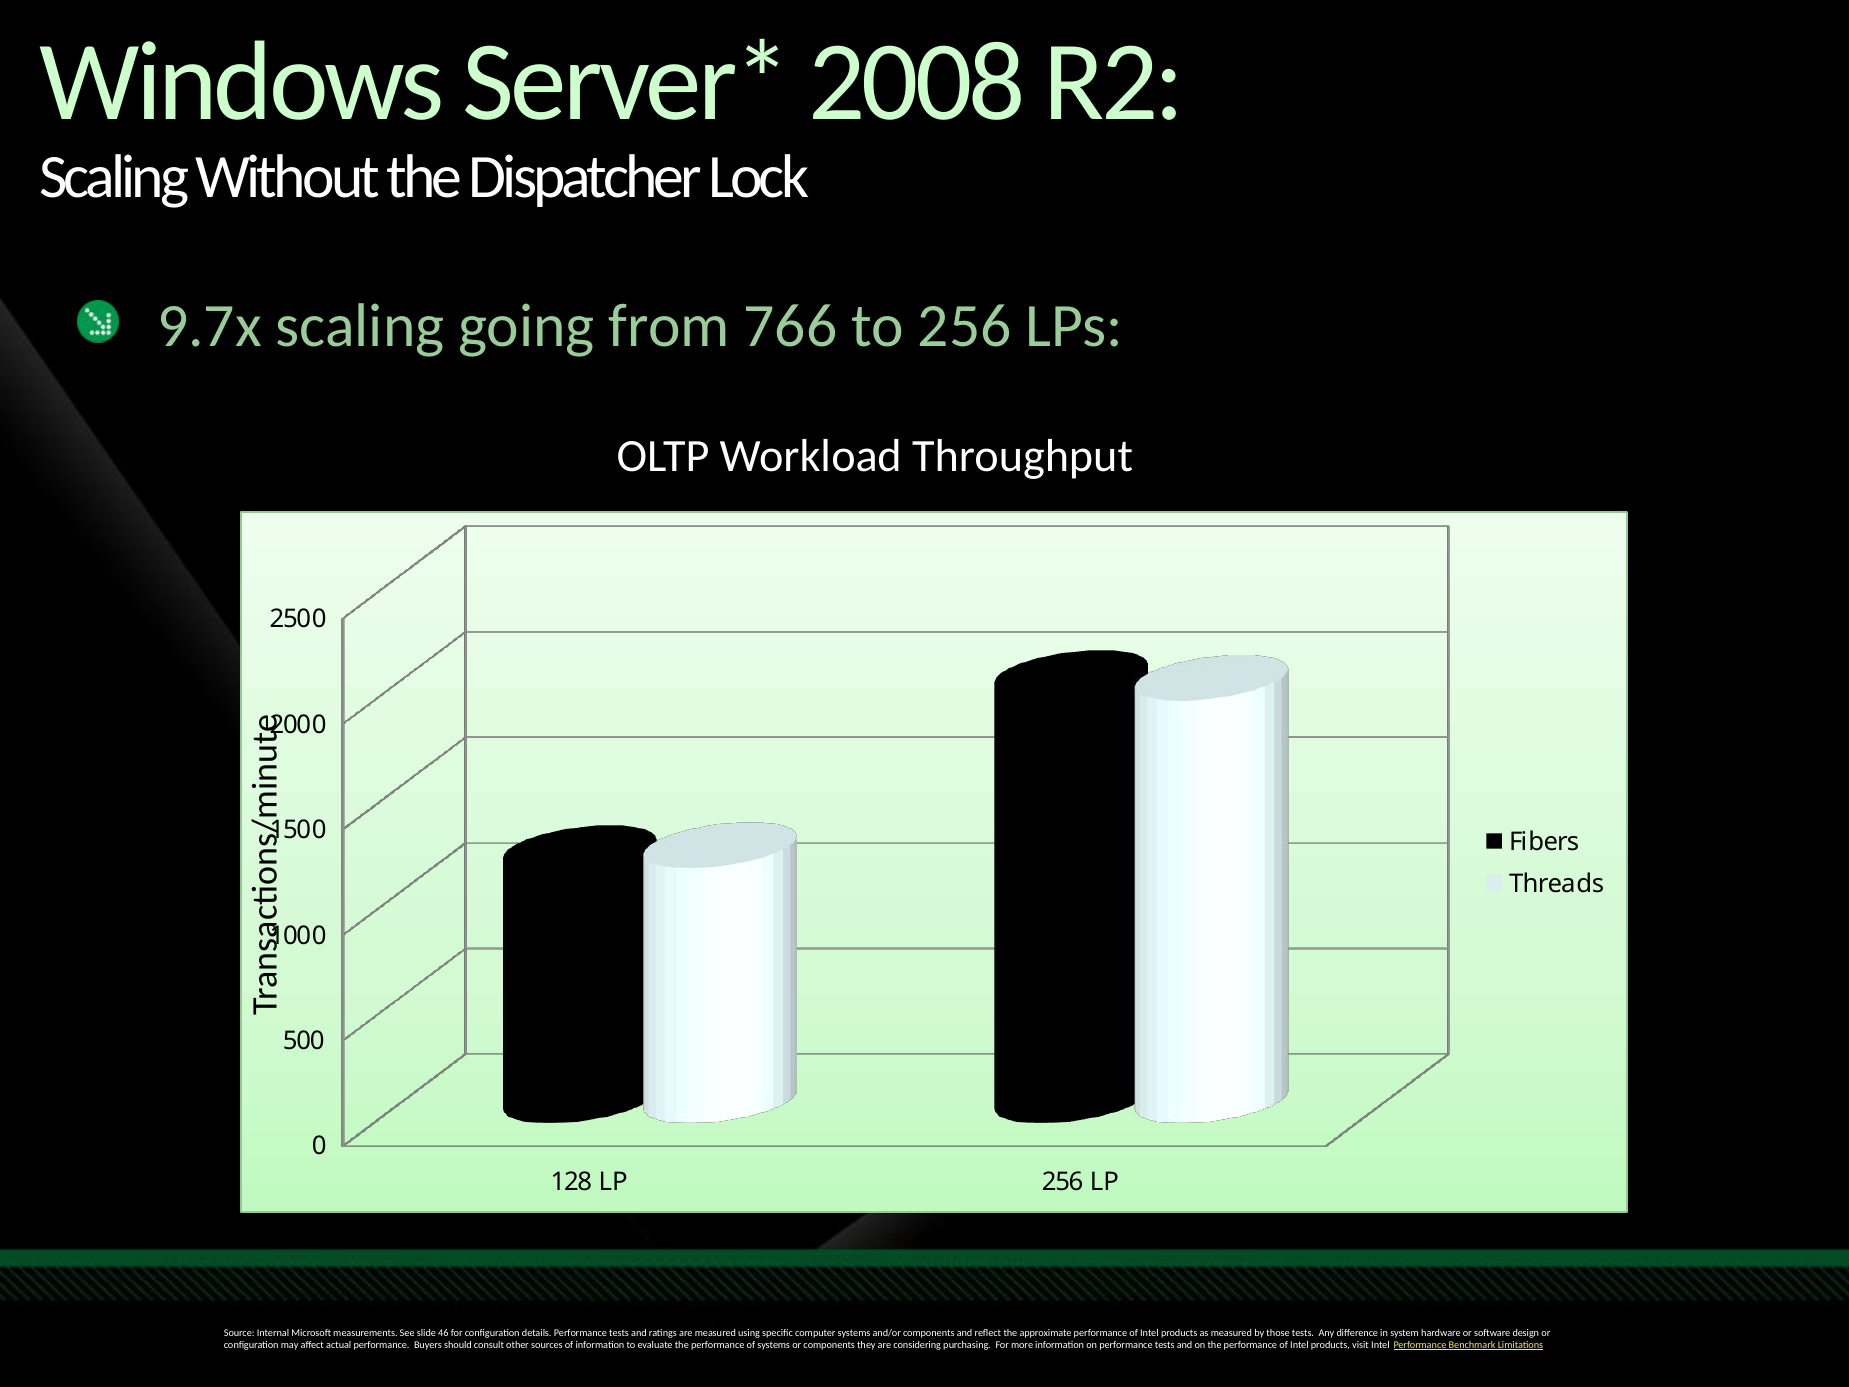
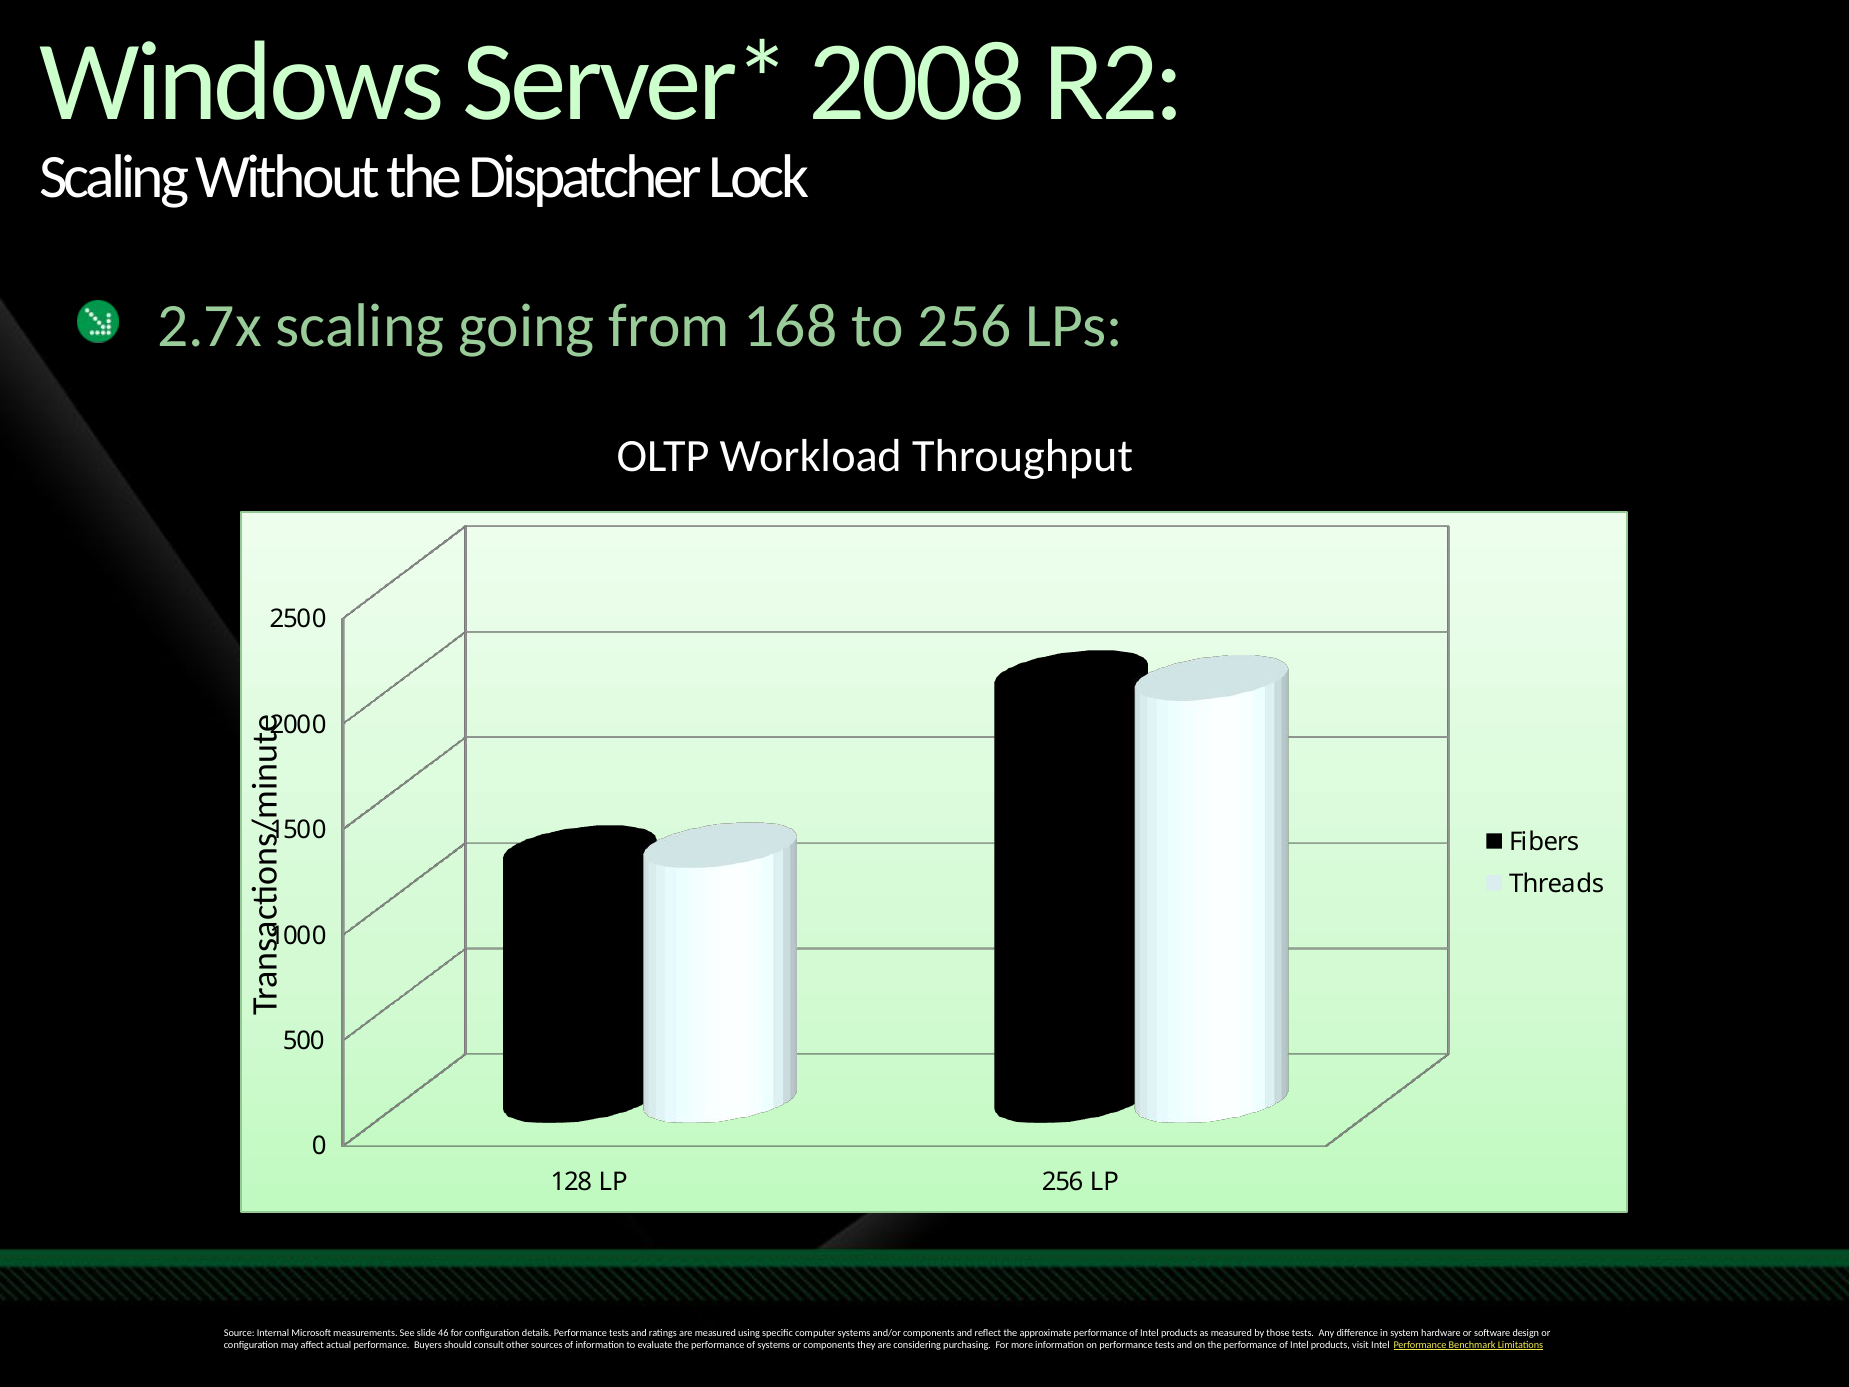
9.7x: 9.7x -> 2.7x
766: 766 -> 168
